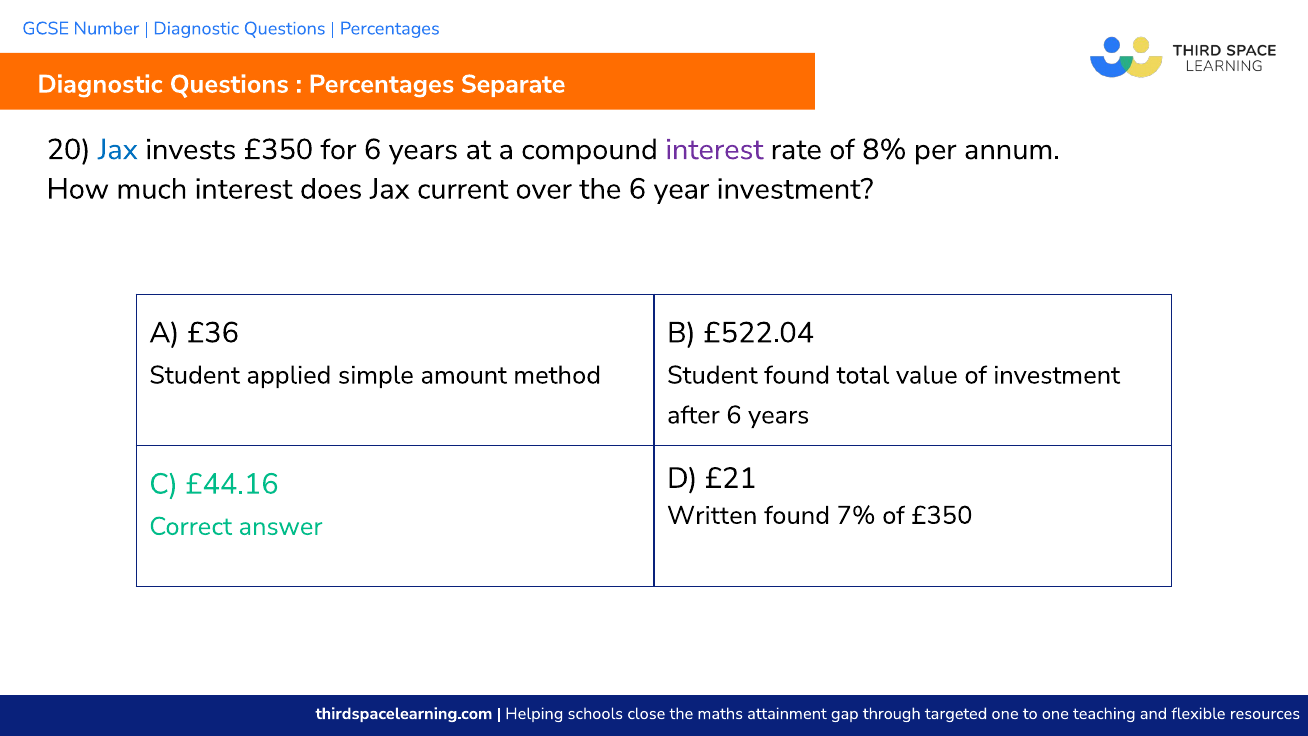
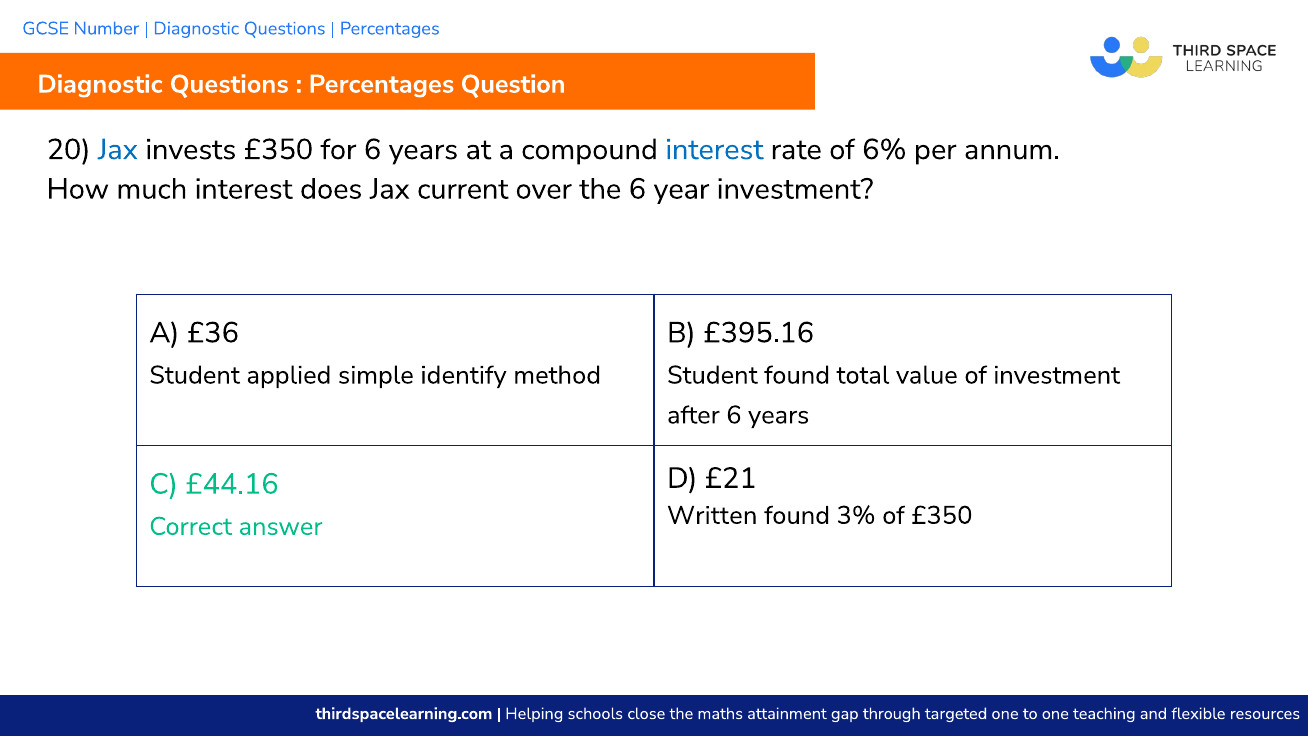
Separate: Separate -> Question
interest at (714, 150) colour: purple -> blue
8%: 8% -> 6%
£522.04: £522.04 -> £395.16
amount: amount -> identify
7%: 7% -> 3%
